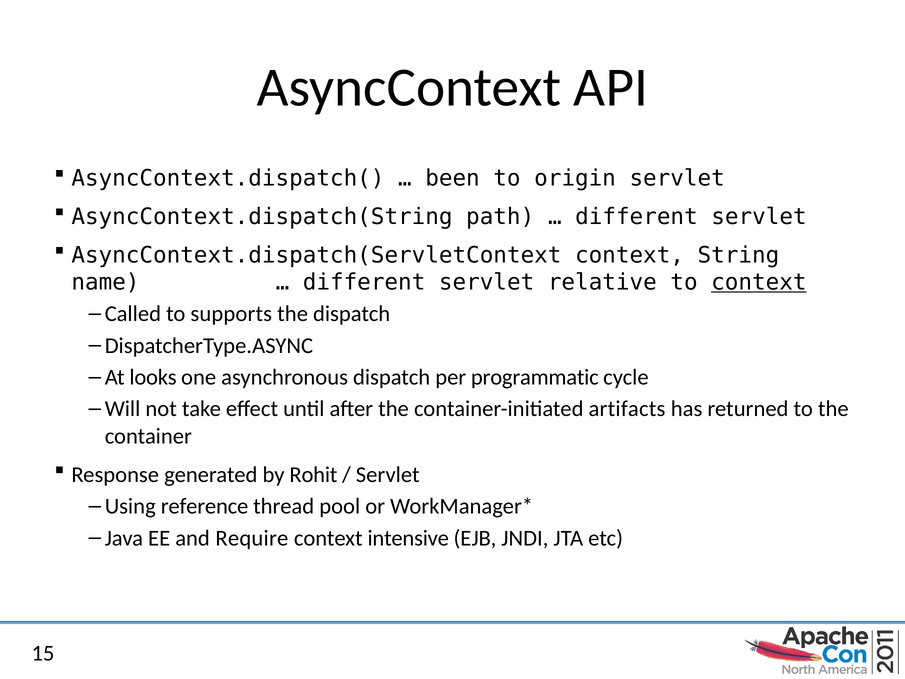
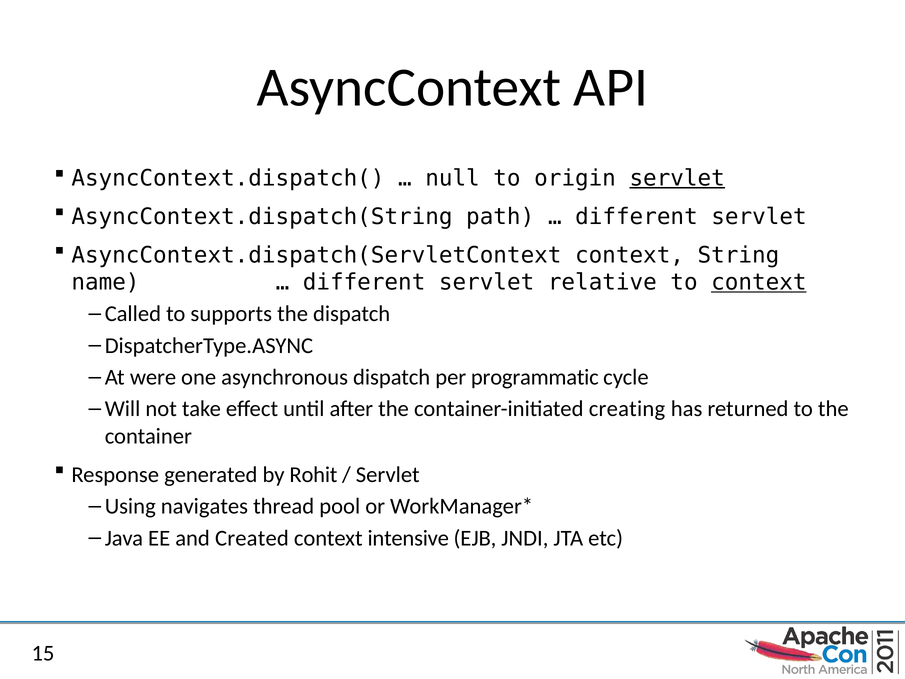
been: been -> null
servlet at (677, 178) underline: none -> present
looks: looks -> were
artifacts: artifacts -> creating
reference: reference -> navigates
Require: Require -> Created
